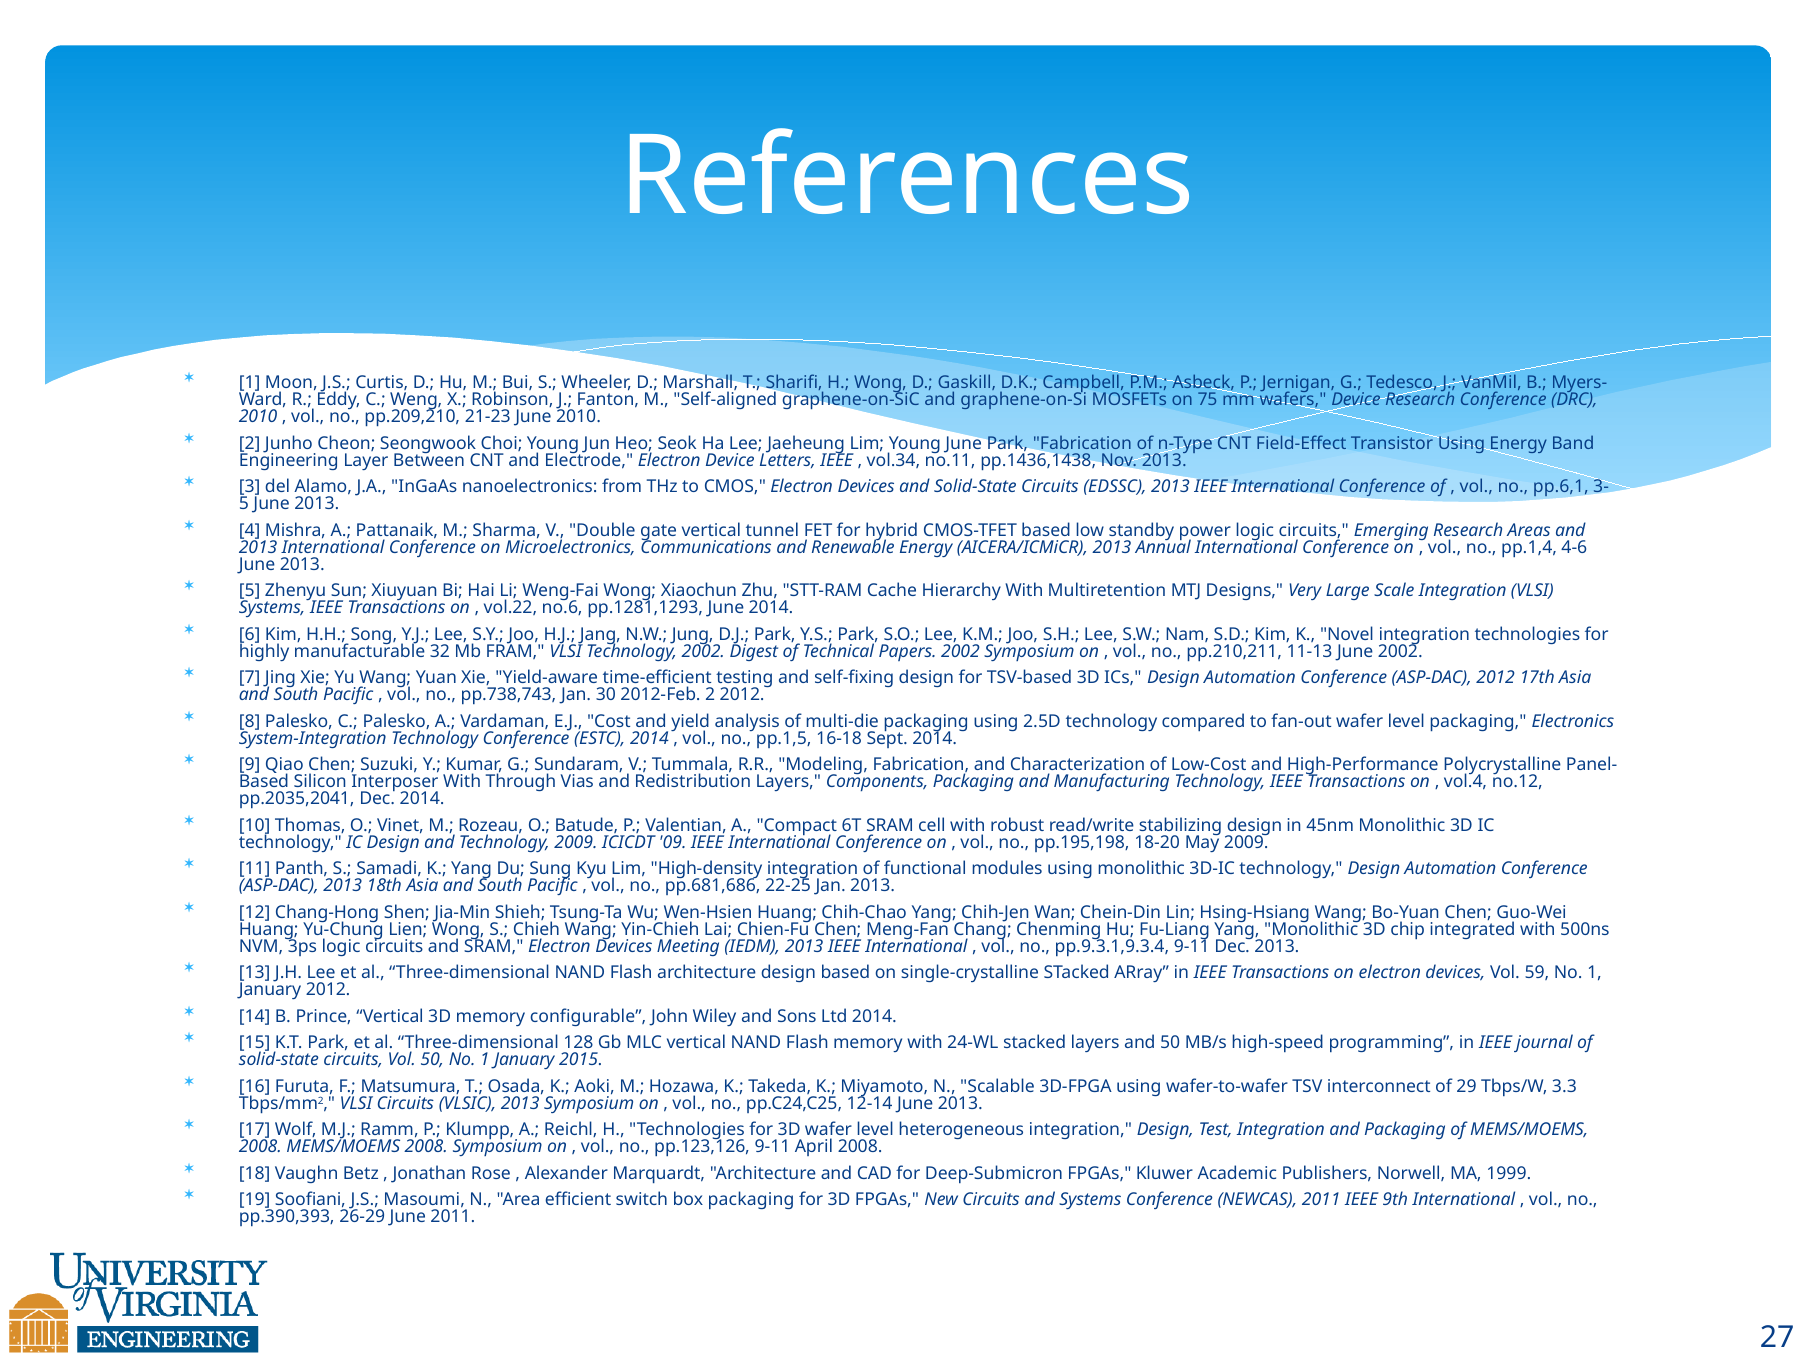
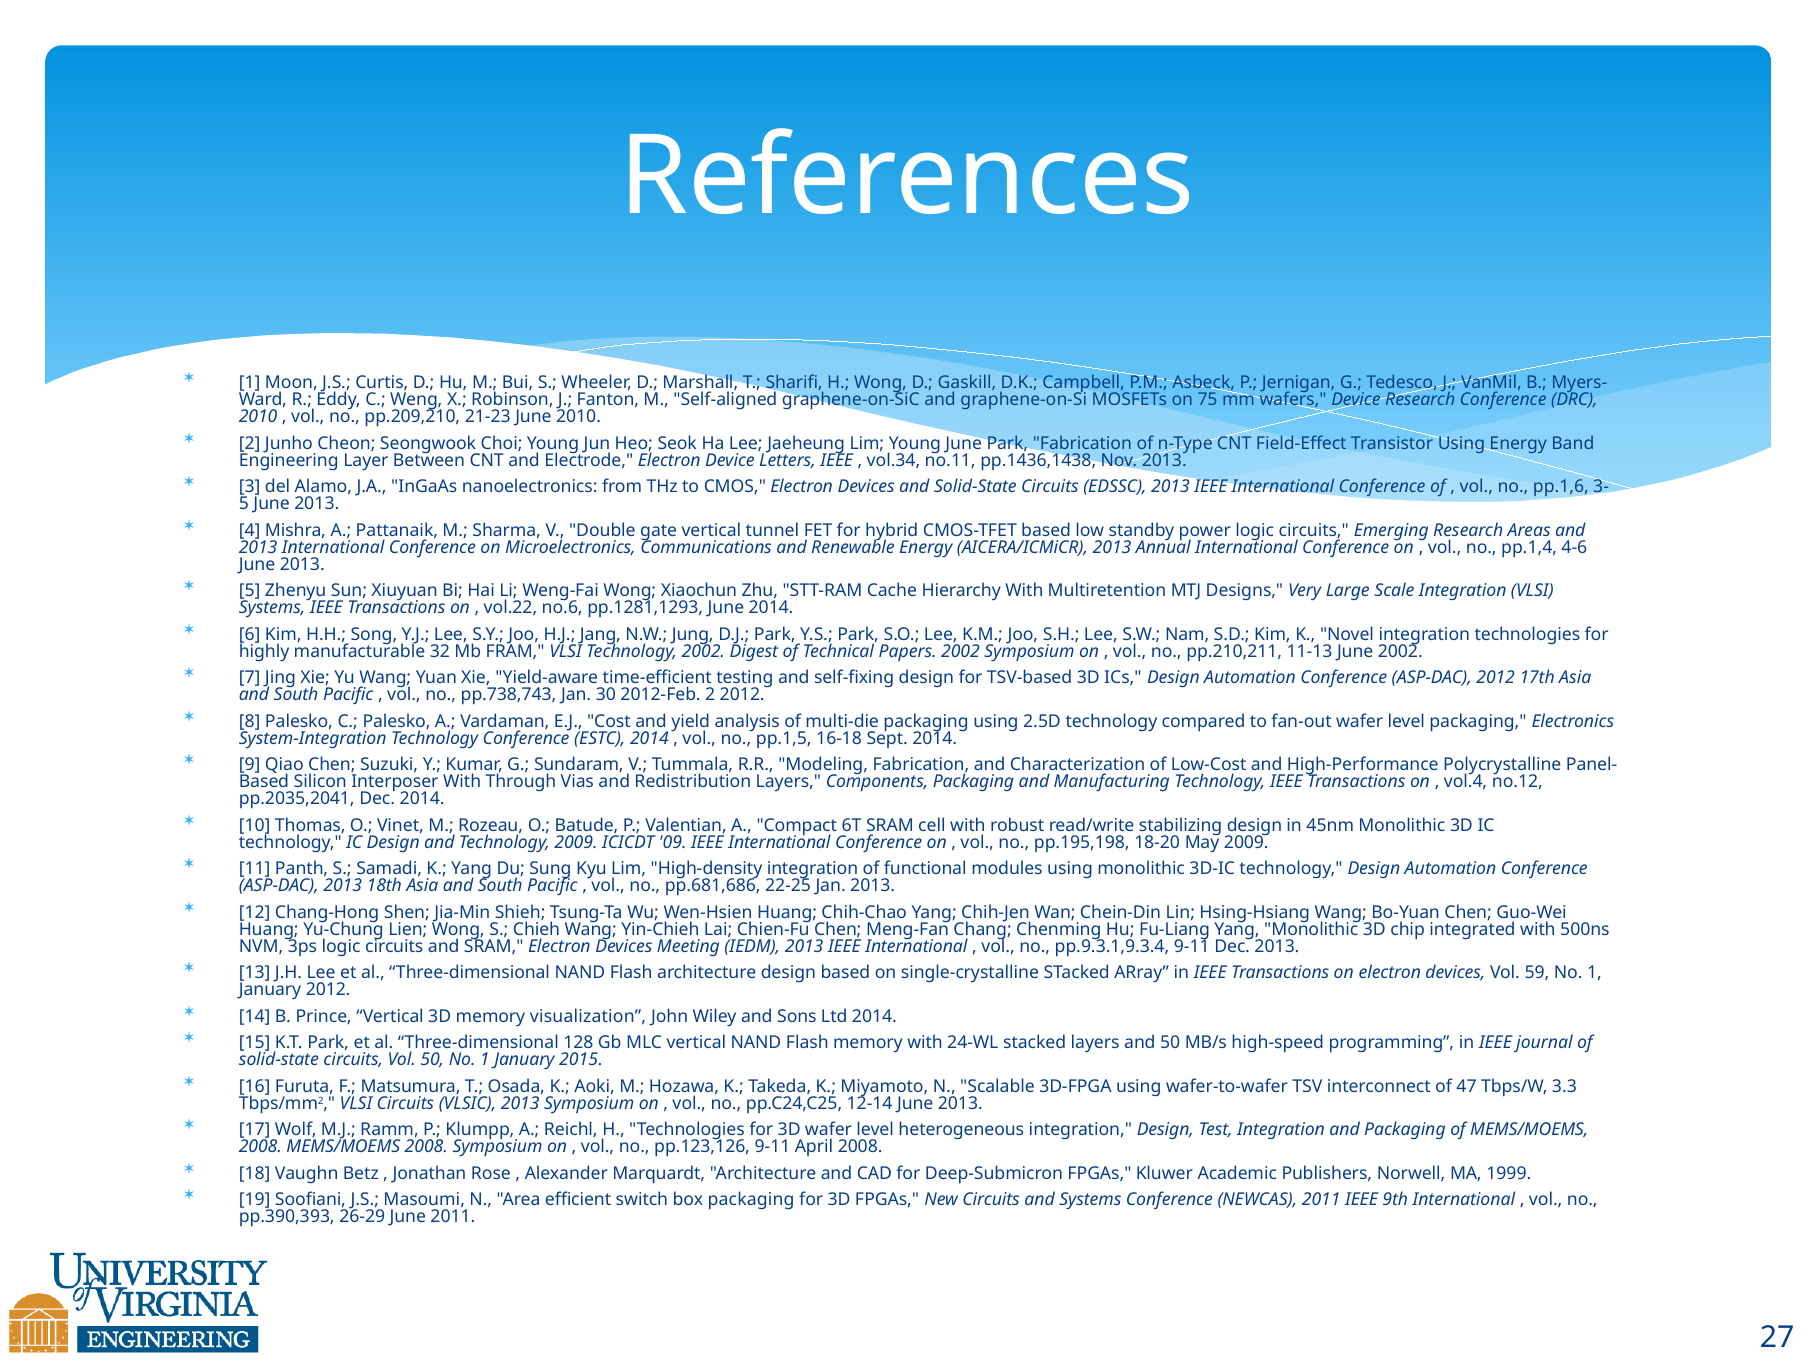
pp.6,1: pp.6,1 -> pp.1,6
configurable: configurable -> visualization
29: 29 -> 47
